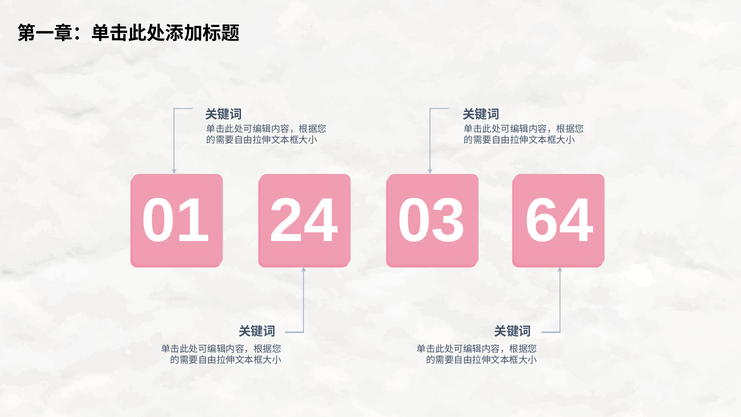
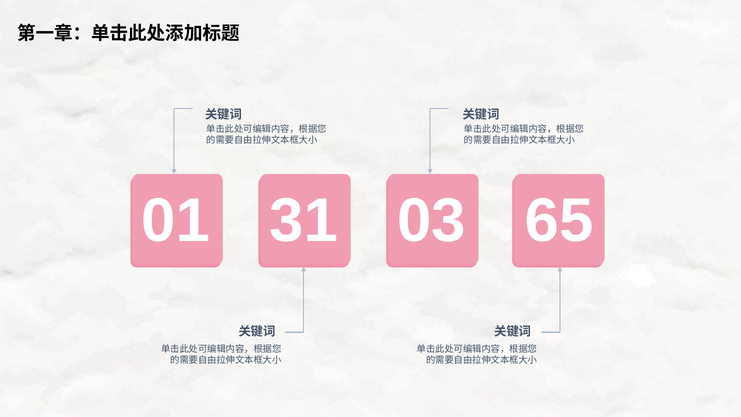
24: 24 -> 31
64: 64 -> 65
